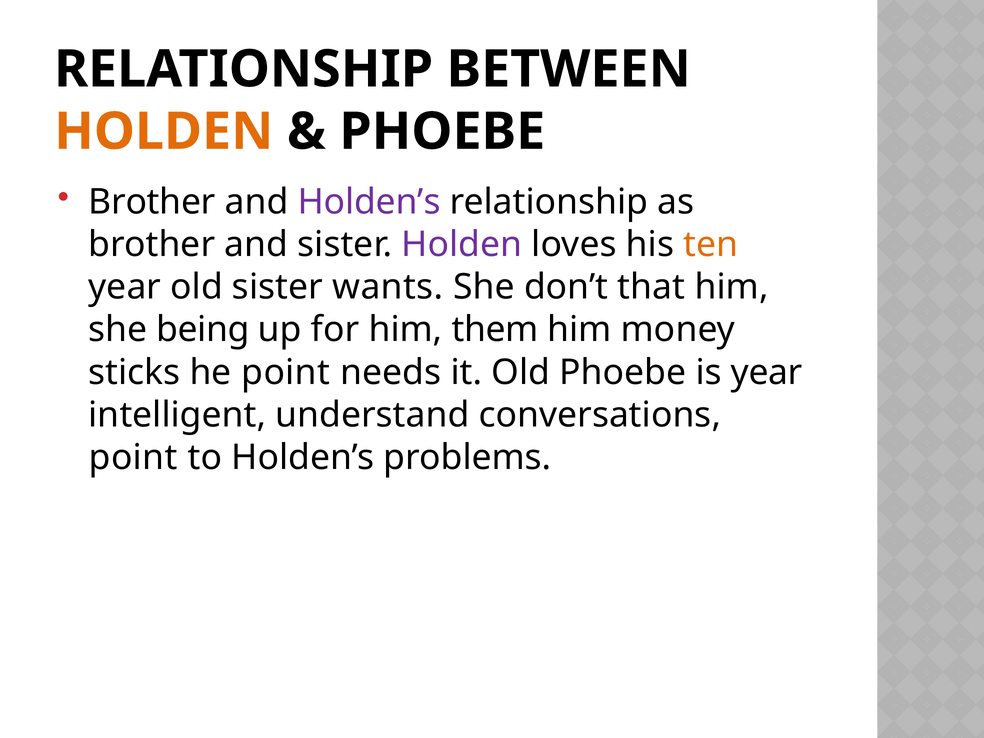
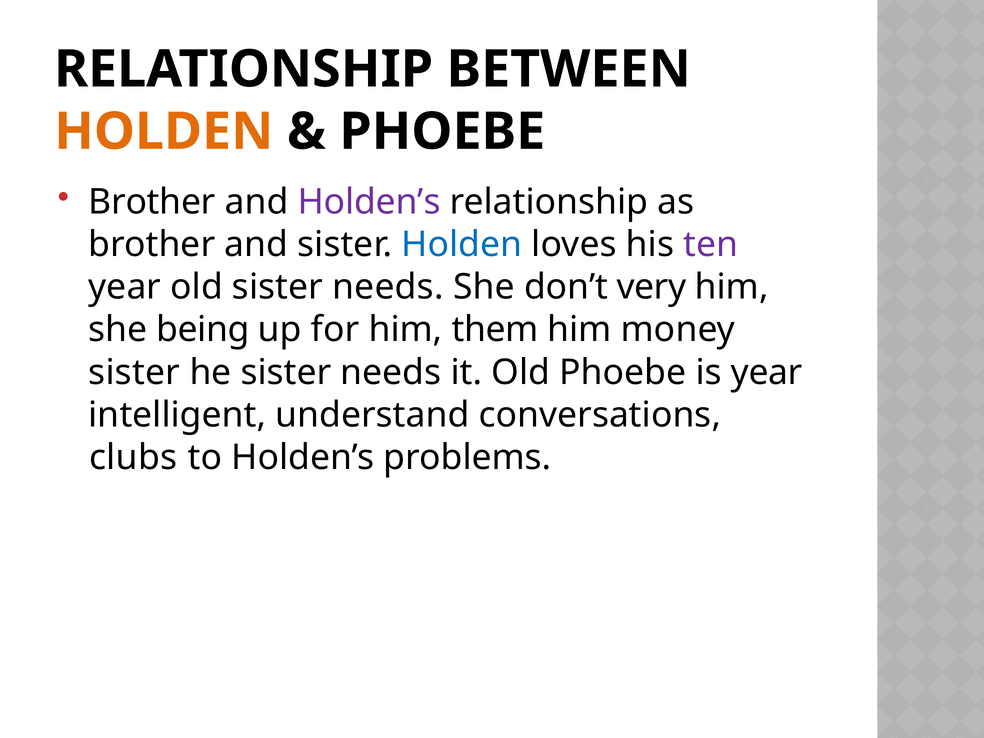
Holden at (462, 244) colour: purple -> blue
ten colour: orange -> purple
old sister wants: wants -> needs
that: that -> very
sticks at (134, 372): sticks -> sister
he point: point -> sister
point at (133, 458): point -> clubs
